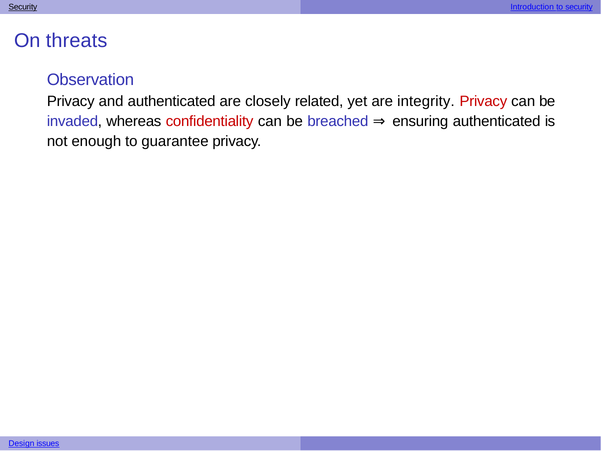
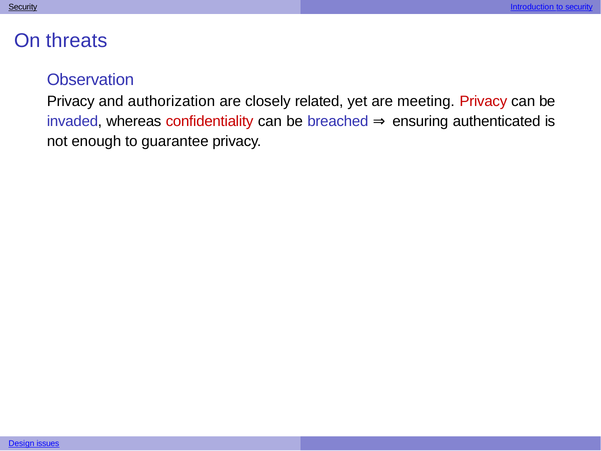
and authenticated: authenticated -> authorization
integrity: integrity -> meeting
